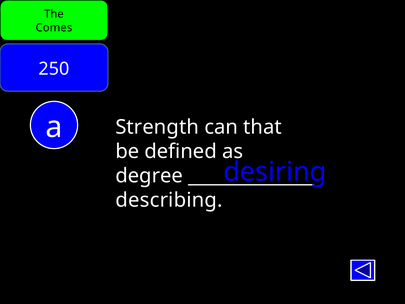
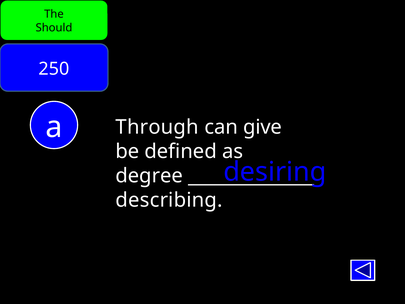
Comes: Comes -> Should
Strength: Strength -> Through
that: that -> give
